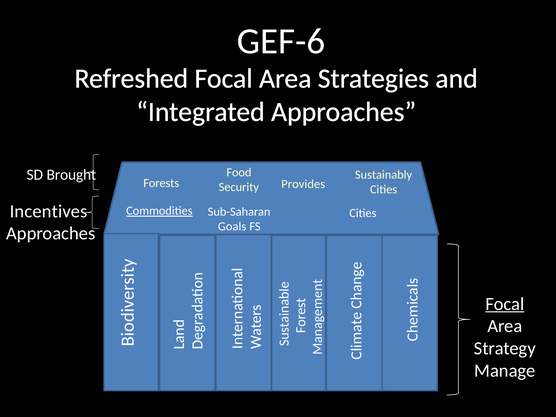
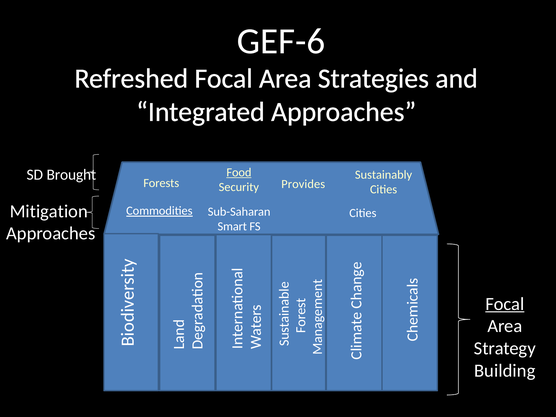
Food underline: none -> present
Incentives: Incentives -> Mitigation
Goals: Goals -> Smart
Manage: Manage -> Building
